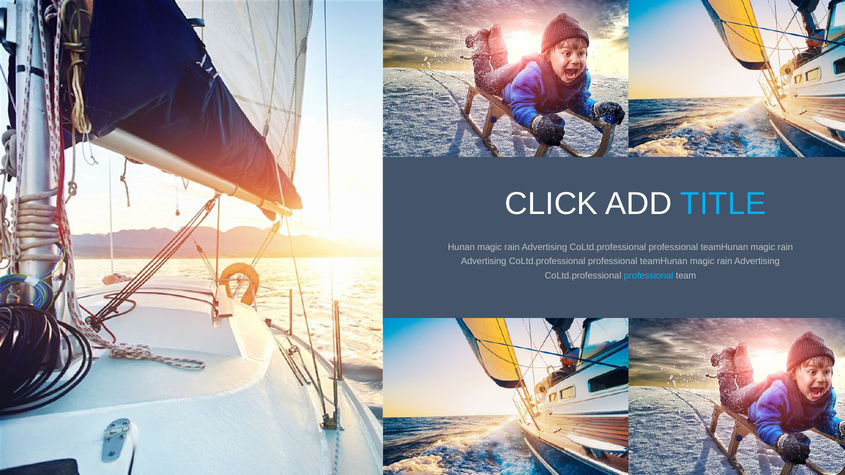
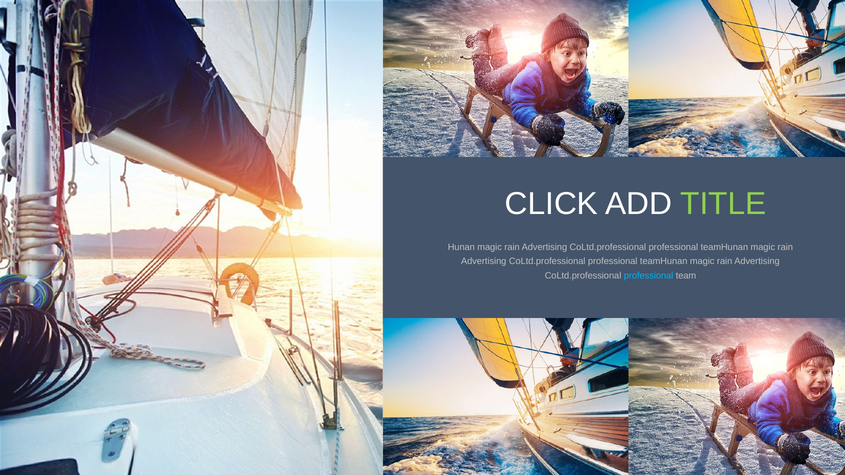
TITLE colour: light blue -> light green
